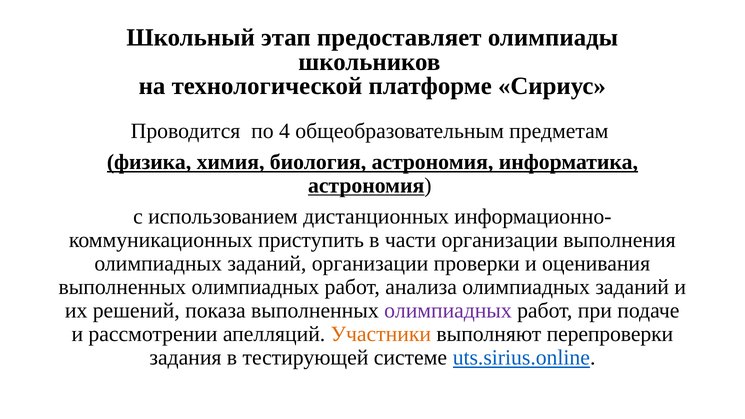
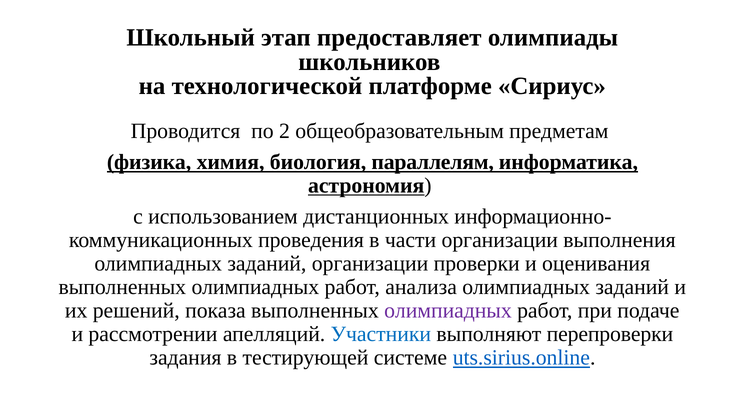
4: 4 -> 2
биология астрономия: астрономия -> параллелям
приступить: приступить -> проведения
Участники colour: orange -> blue
